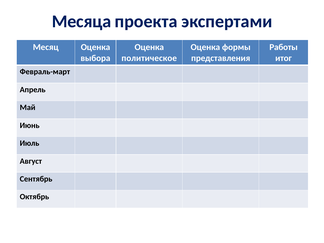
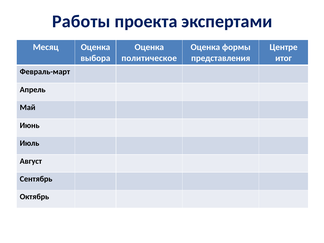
Месяца: Месяца -> Работы
Работы: Работы -> Центре
